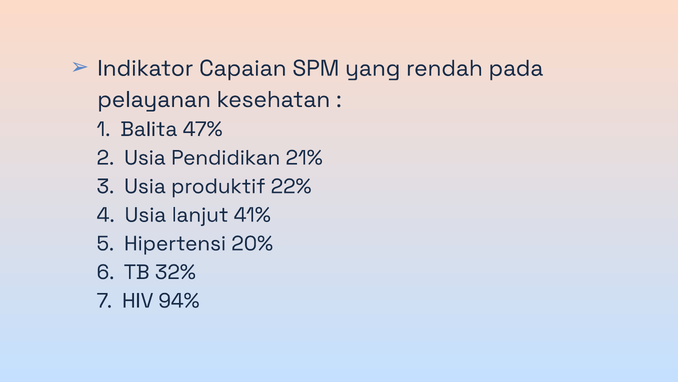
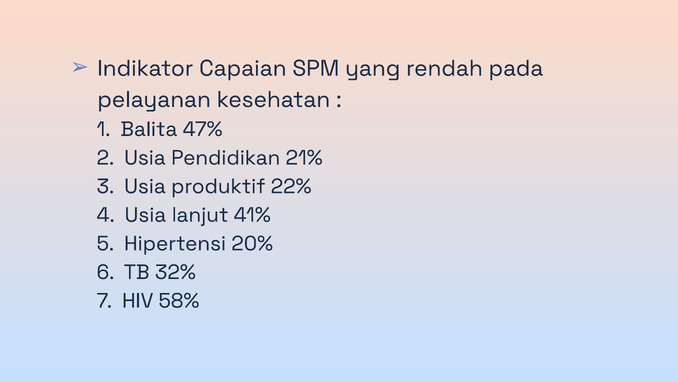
94%: 94% -> 58%
